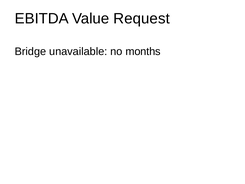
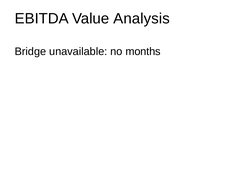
Request: Request -> Analysis
